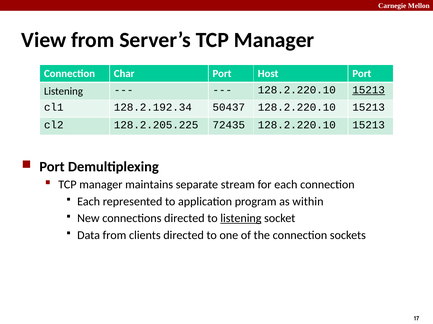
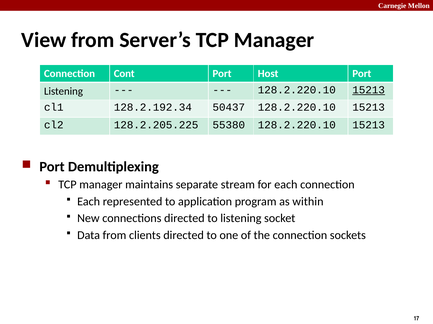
Char: Char -> Cont
72435: 72435 -> 55380
listening at (241, 219) underline: present -> none
